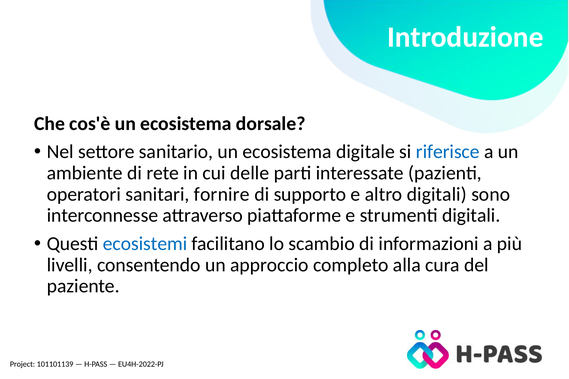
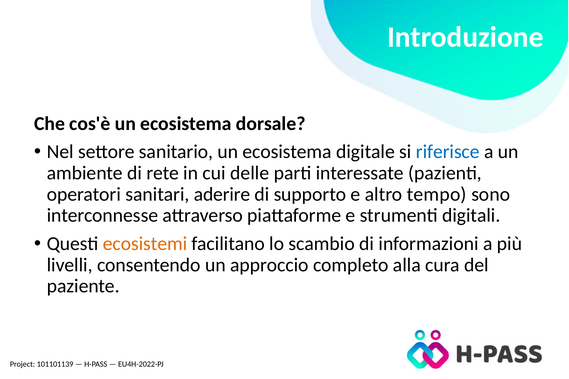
fornire: fornire -> aderire
altro digitali: digitali -> tempo
ecosistemi colour: blue -> orange
